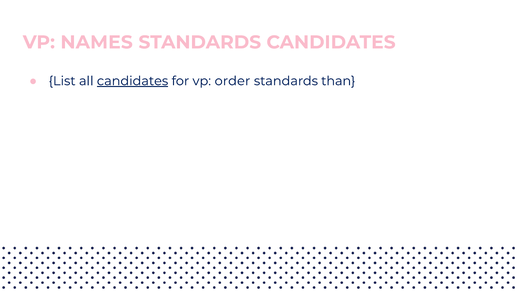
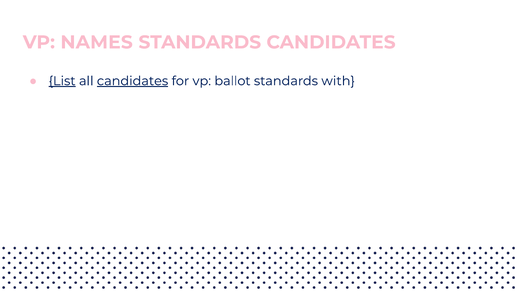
List underline: none -> present
order: order -> ballot
than: than -> with
